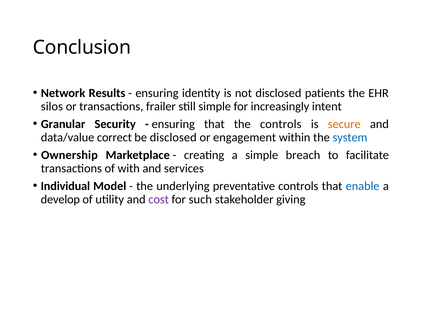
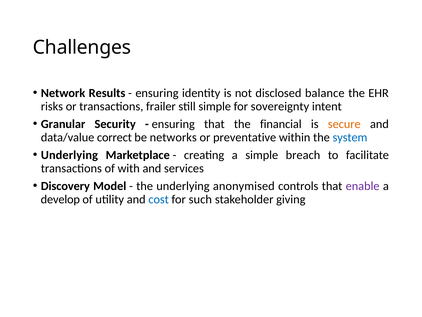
Conclusion: Conclusion -> Challenges
patients: patients -> balance
silos: silos -> risks
increasingly: increasingly -> sovereignty
the controls: controls -> financial
be disclosed: disclosed -> networks
engagement: engagement -> preventative
Ownership at (69, 155): Ownership -> Underlying
Individual: Individual -> Discovery
preventative: preventative -> anonymised
enable colour: blue -> purple
cost colour: purple -> blue
